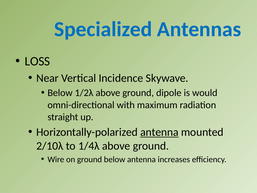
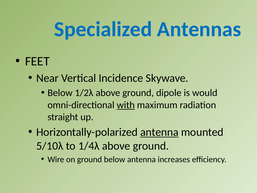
LOSS: LOSS -> FEET
with underline: none -> present
2/10λ: 2/10λ -> 5/10λ
